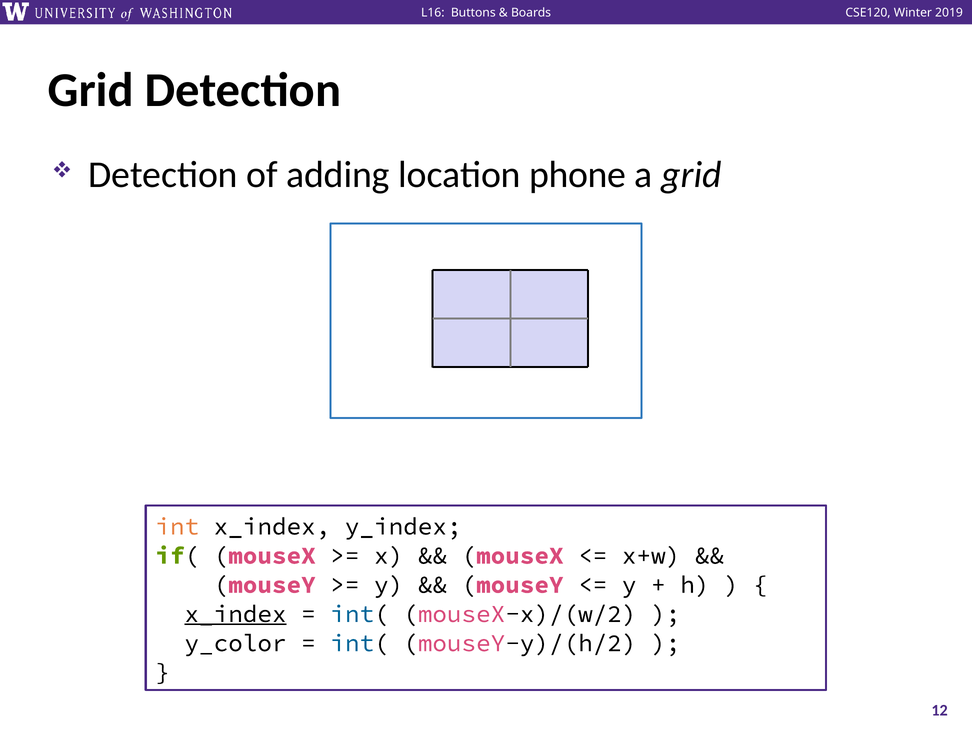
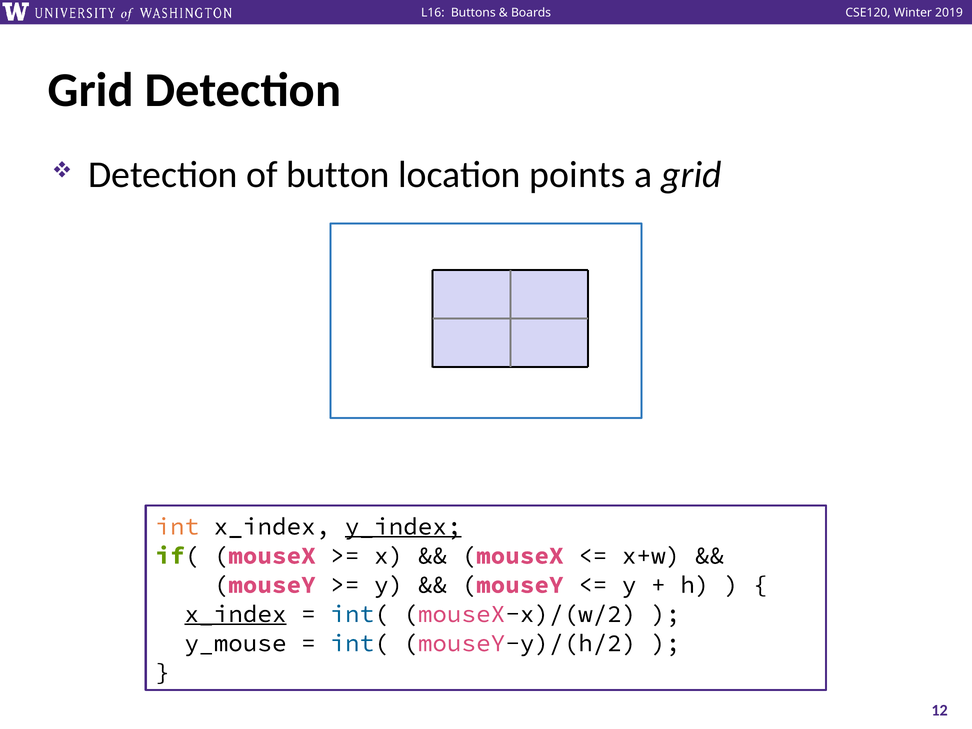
adding: adding -> button
phone: phone -> points
y_index underline: none -> present
y_color: y_color -> y_mouse
